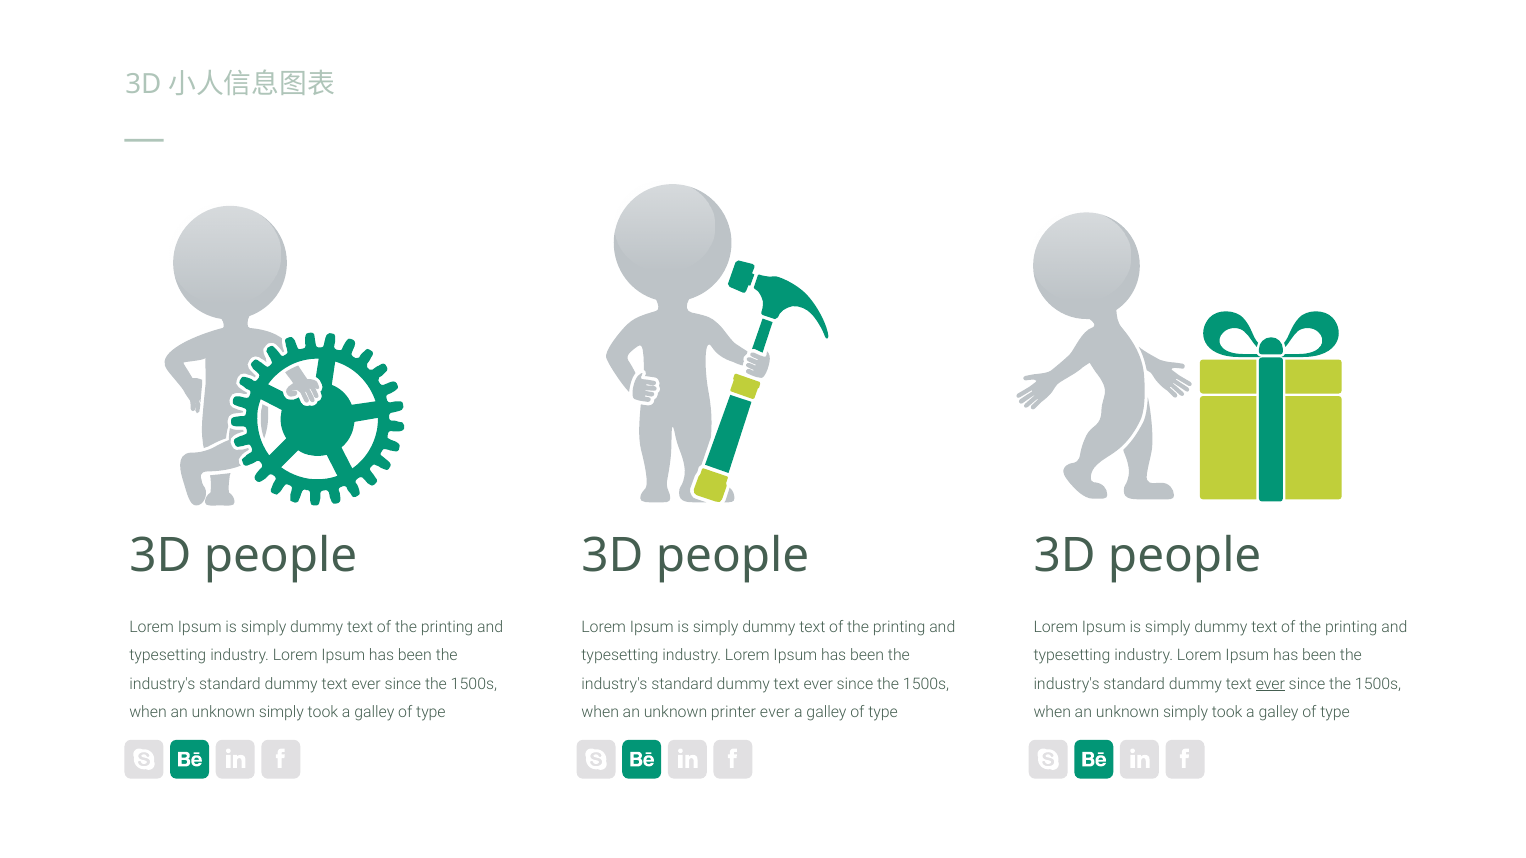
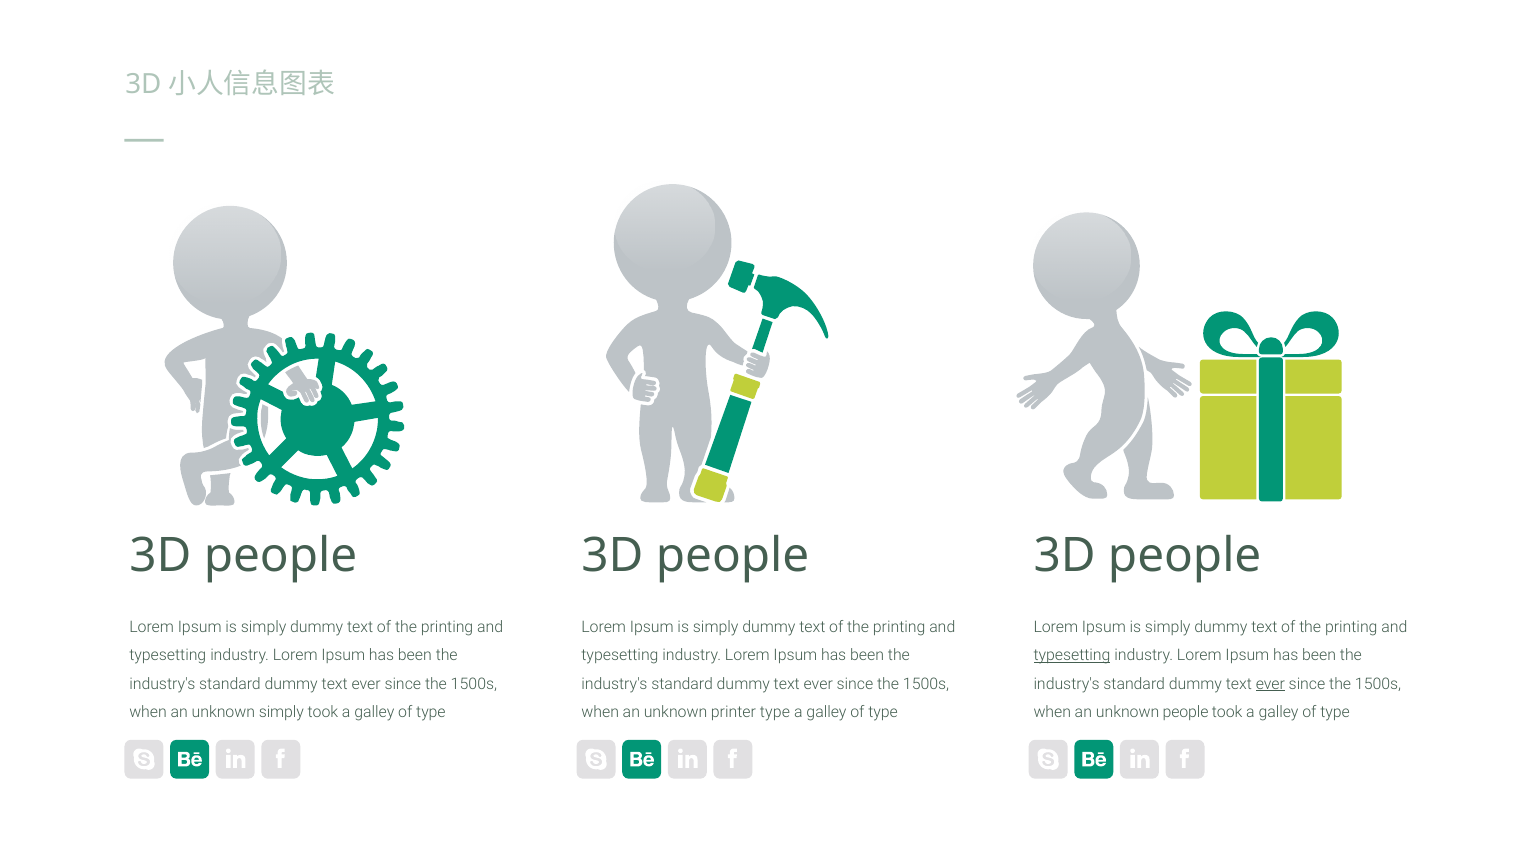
typesetting at (1072, 656) underline: none -> present
printer ever: ever -> type
simply at (1186, 713): simply -> people
